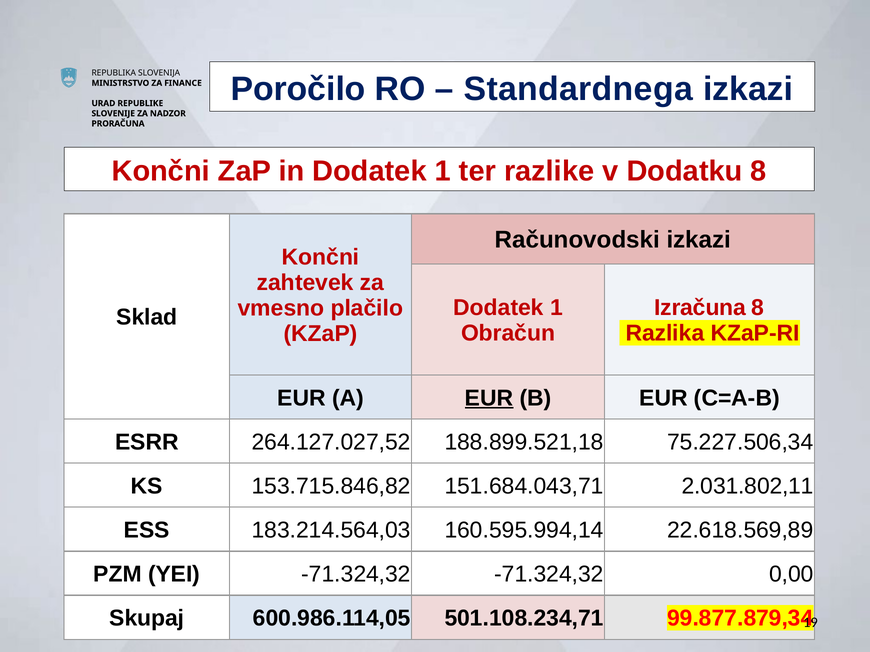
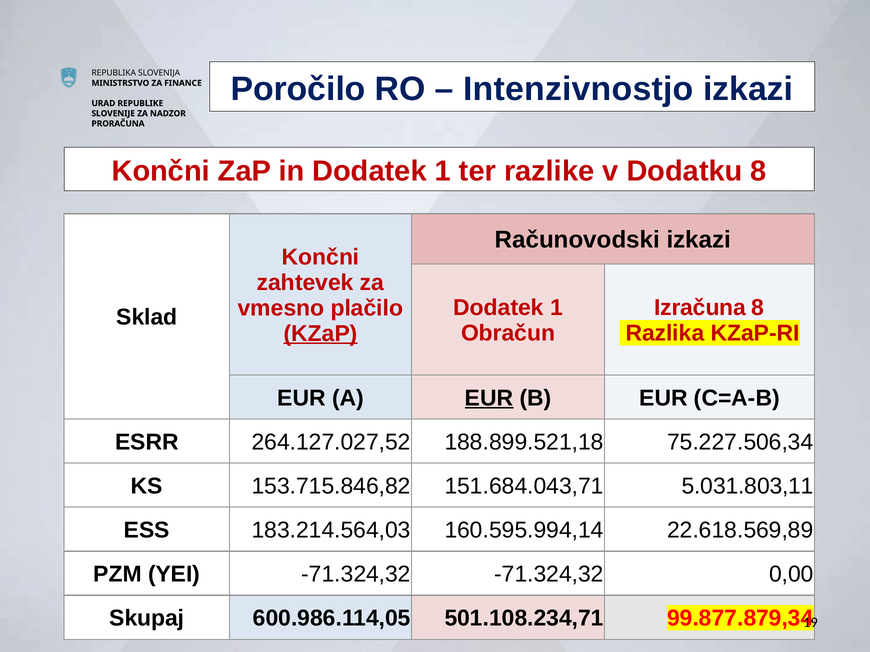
Standardnega: Standardnega -> Intenzivnostjo
KZaP underline: none -> present
2.031.802,11: 2.031.802,11 -> 5.031.803,11
